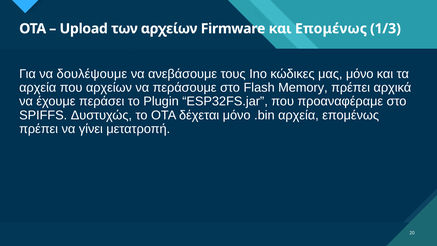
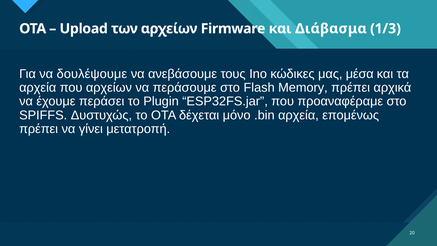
και Επομένως: Επομένως -> Διάβασμα
μας μόνο: μόνο -> μέσα
